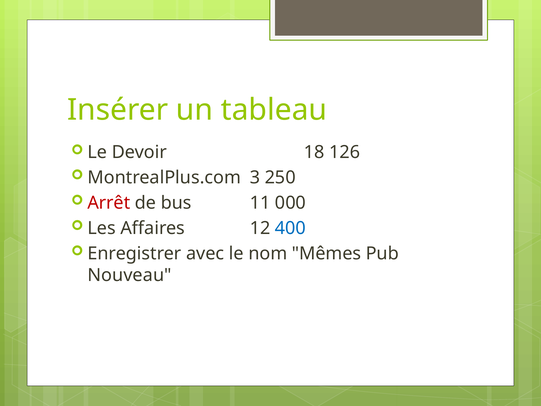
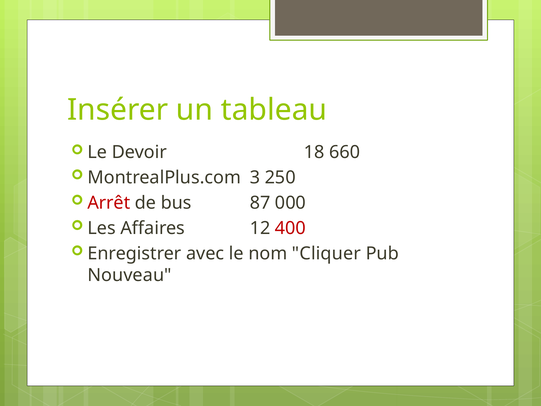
126: 126 -> 660
11: 11 -> 87
400 colour: blue -> red
Mêmes: Mêmes -> Cliquer
